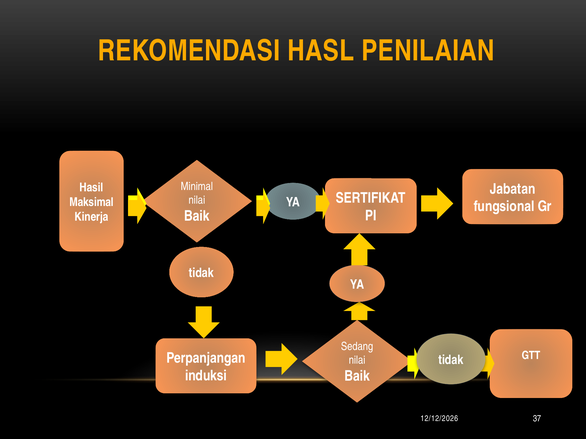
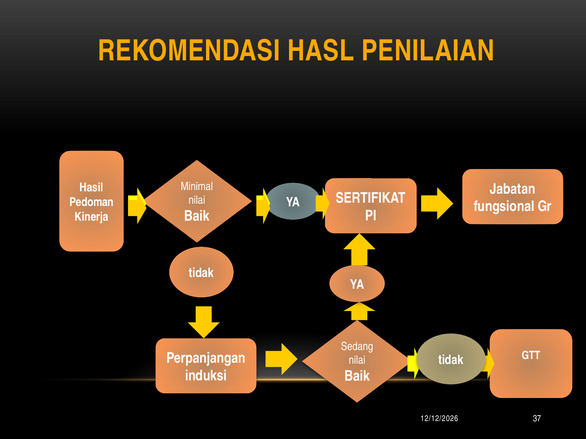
Maksimal: Maksimal -> Pedoman
